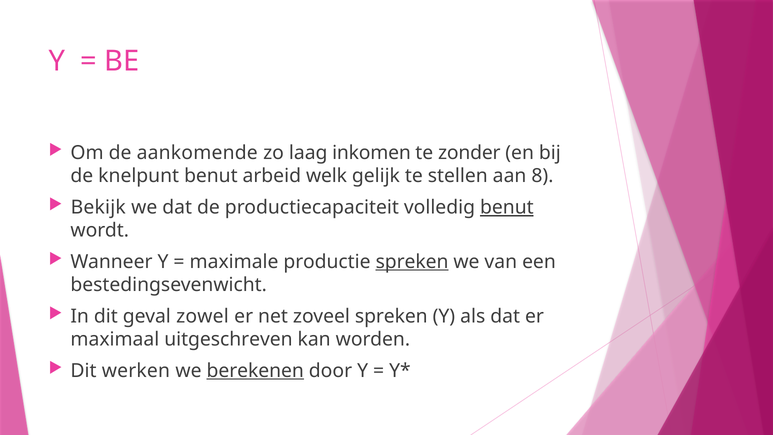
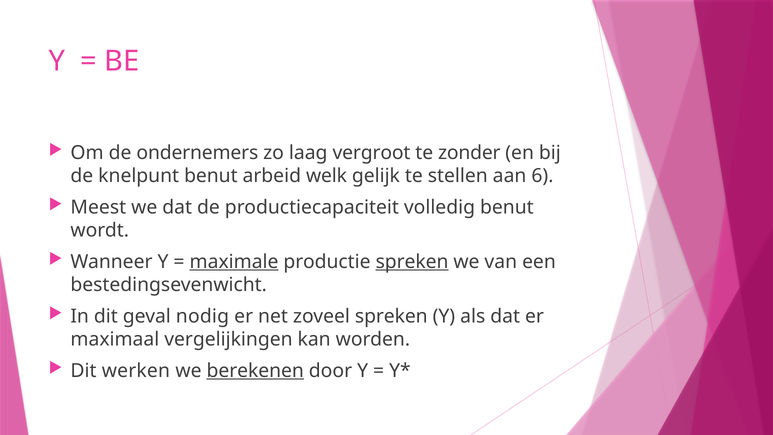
aankomende: aankomende -> ondernemers
inkomen: inkomen -> vergroot
8: 8 -> 6
Bekijk: Bekijk -> Meest
benut at (507, 207) underline: present -> none
maximale underline: none -> present
zowel: zowel -> nodig
uitgeschreven: uitgeschreven -> vergelijkingen
